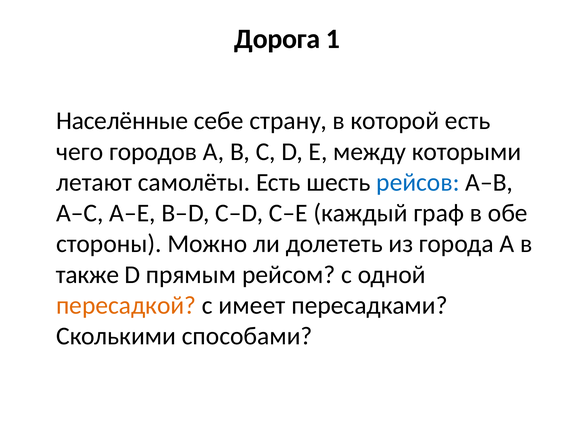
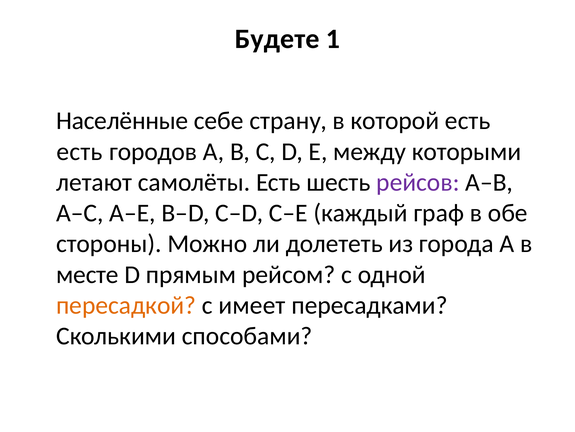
Дорога: Дорога -> Будете
чего at (80, 151): чего -> есть
рейсов colour: blue -> purple
также: также -> месте
